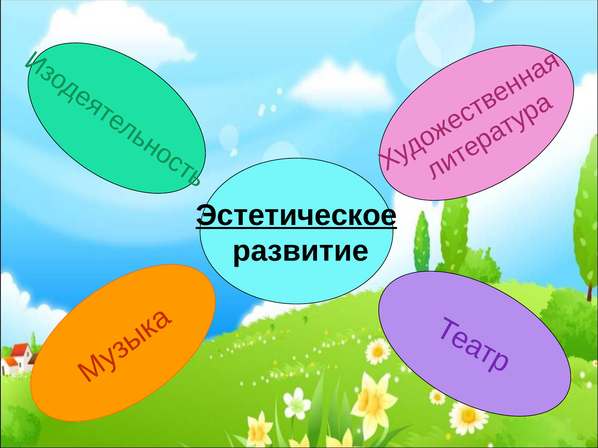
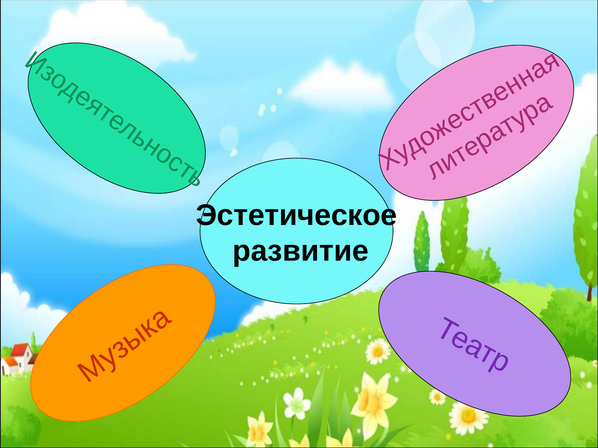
Эстетическое underline: present -> none
